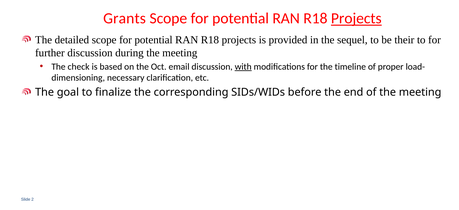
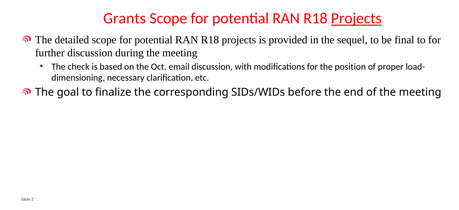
their: their -> final
with underline: present -> none
timeline: timeline -> position
